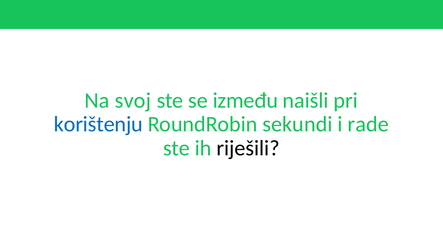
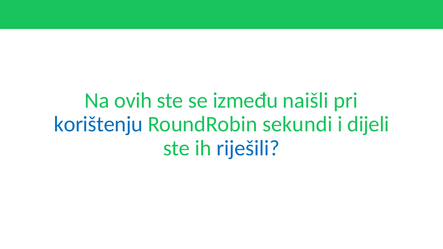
svoj: svoj -> ovih
rade: rade -> dijeli
riješili colour: black -> blue
